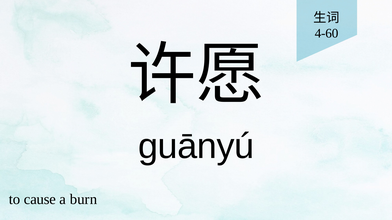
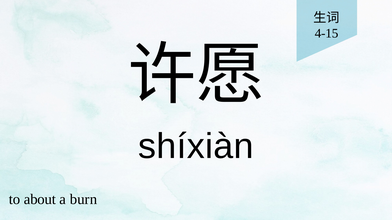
4-60: 4-60 -> 4-15
guānyú: guānyú -> shíxiàn
cause: cause -> about
